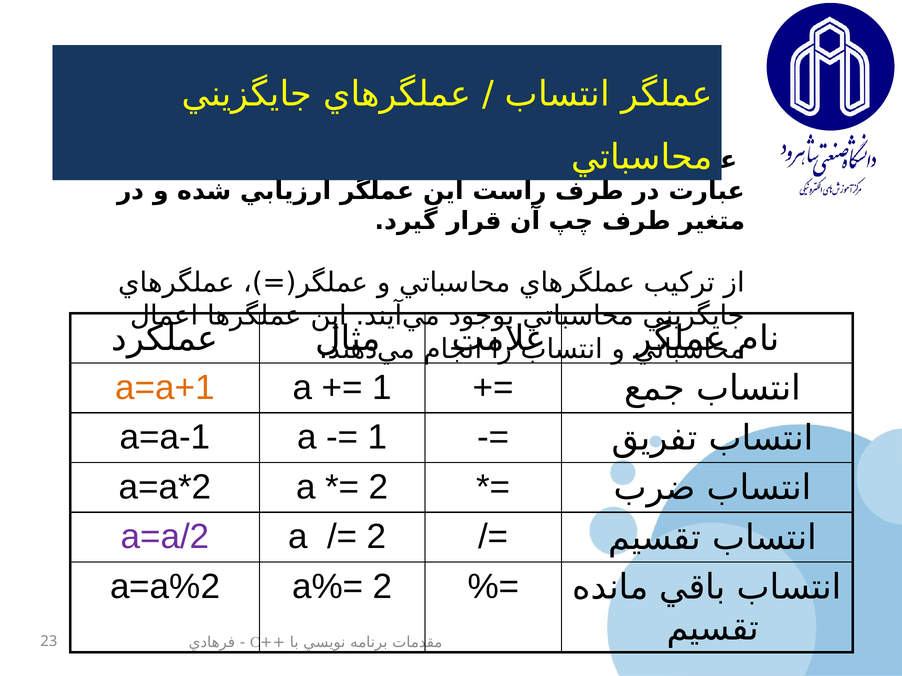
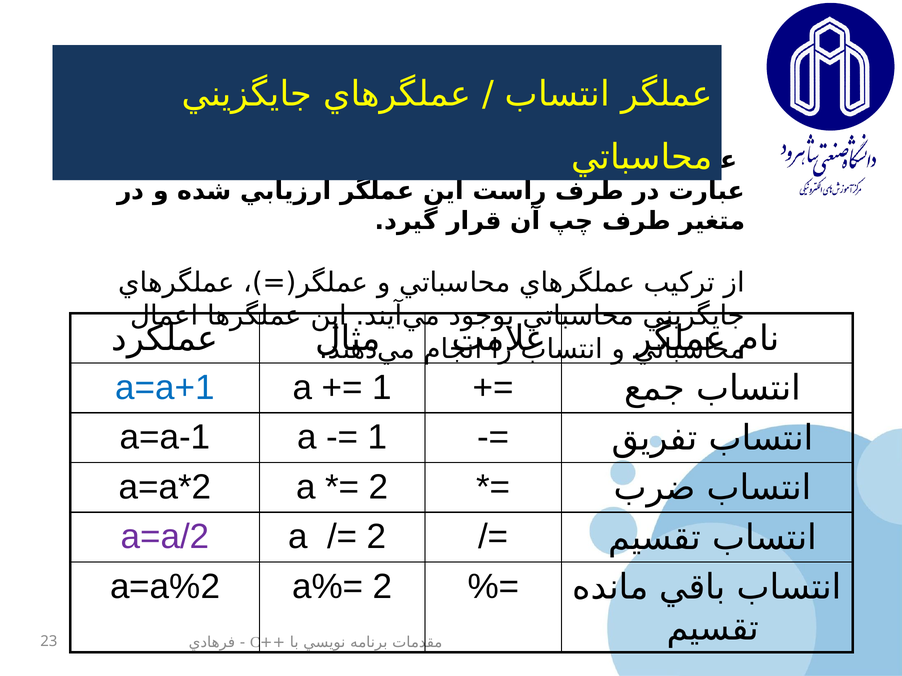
a=a+1 colour: orange -> blue
